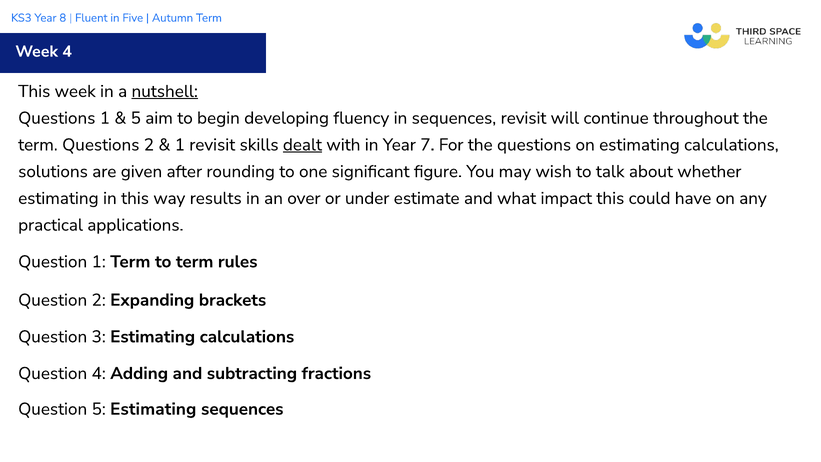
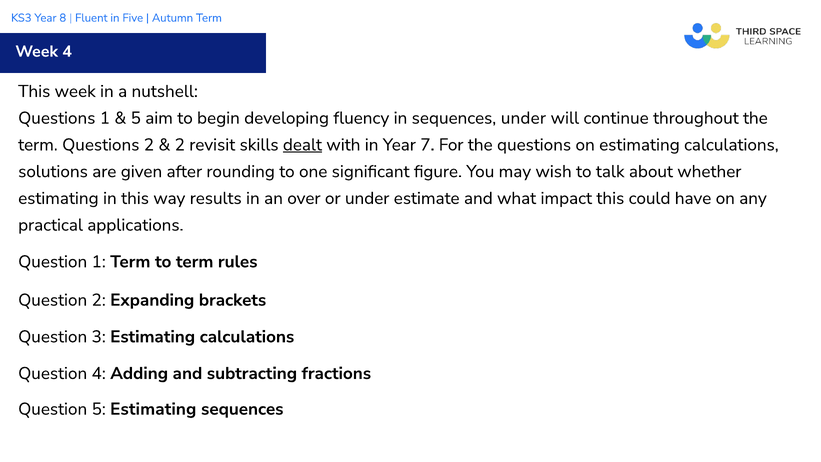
nutshell underline: present -> none
sequences revisit: revisit -> under
1 at (180, 145): 1 -> 2
